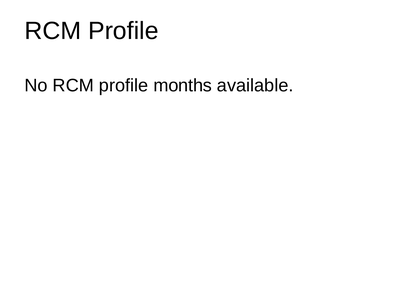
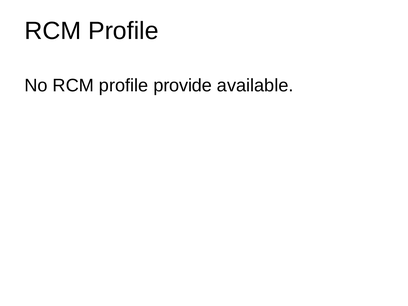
months: months -> provide
